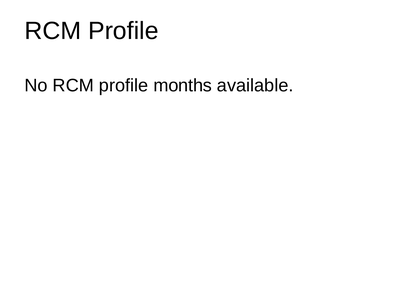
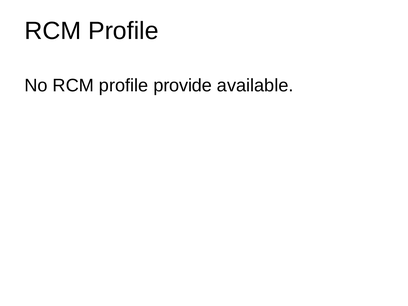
months: months -> provide
